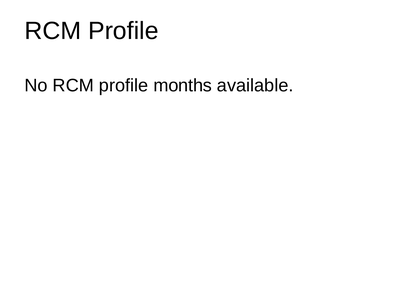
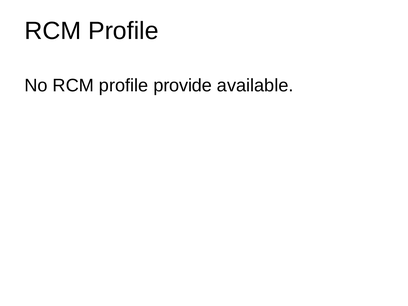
months: months -> provide
